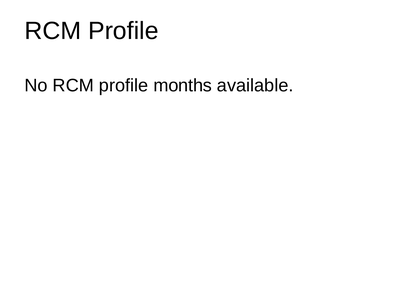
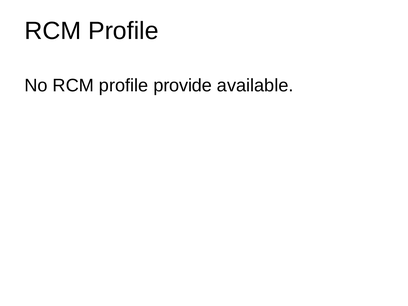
months: months -> provide
